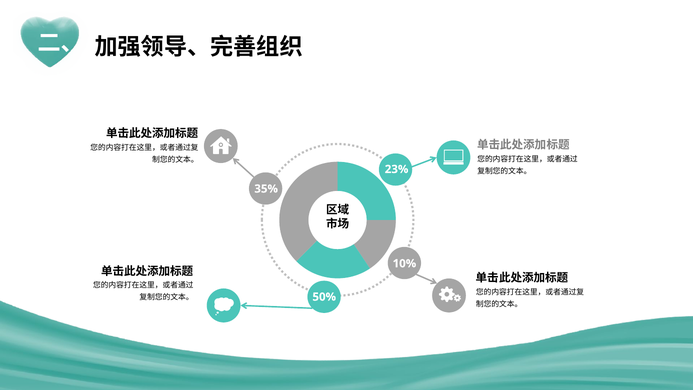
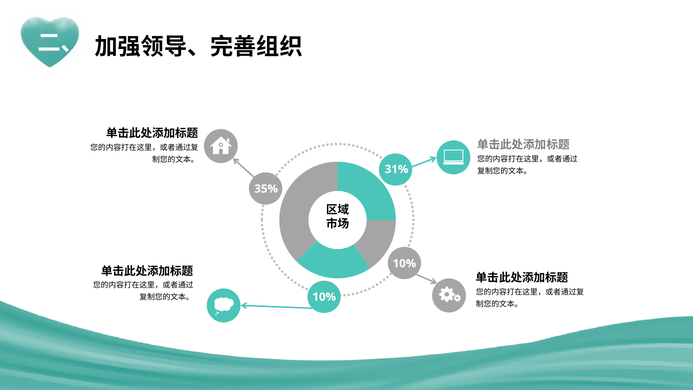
23%: 23% -> 31%
50% at (324, 297): 50% -> 10%
